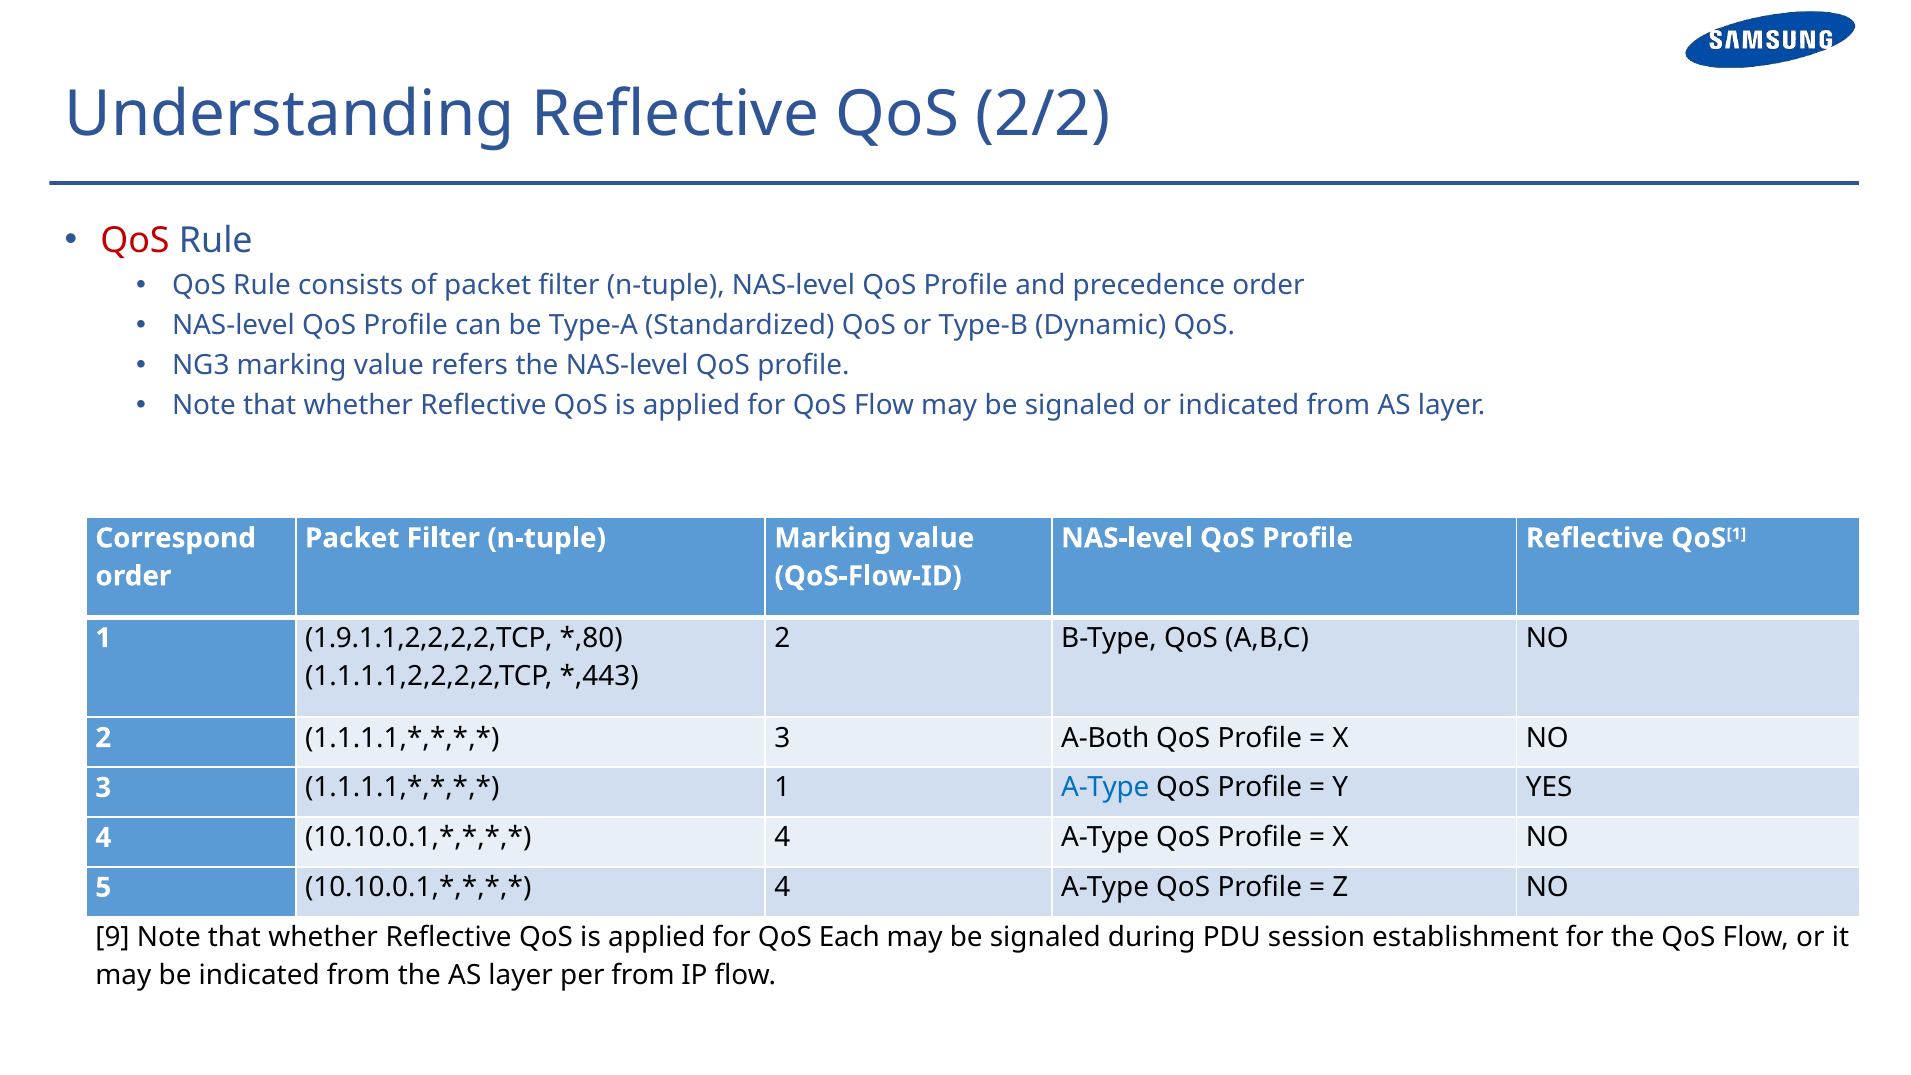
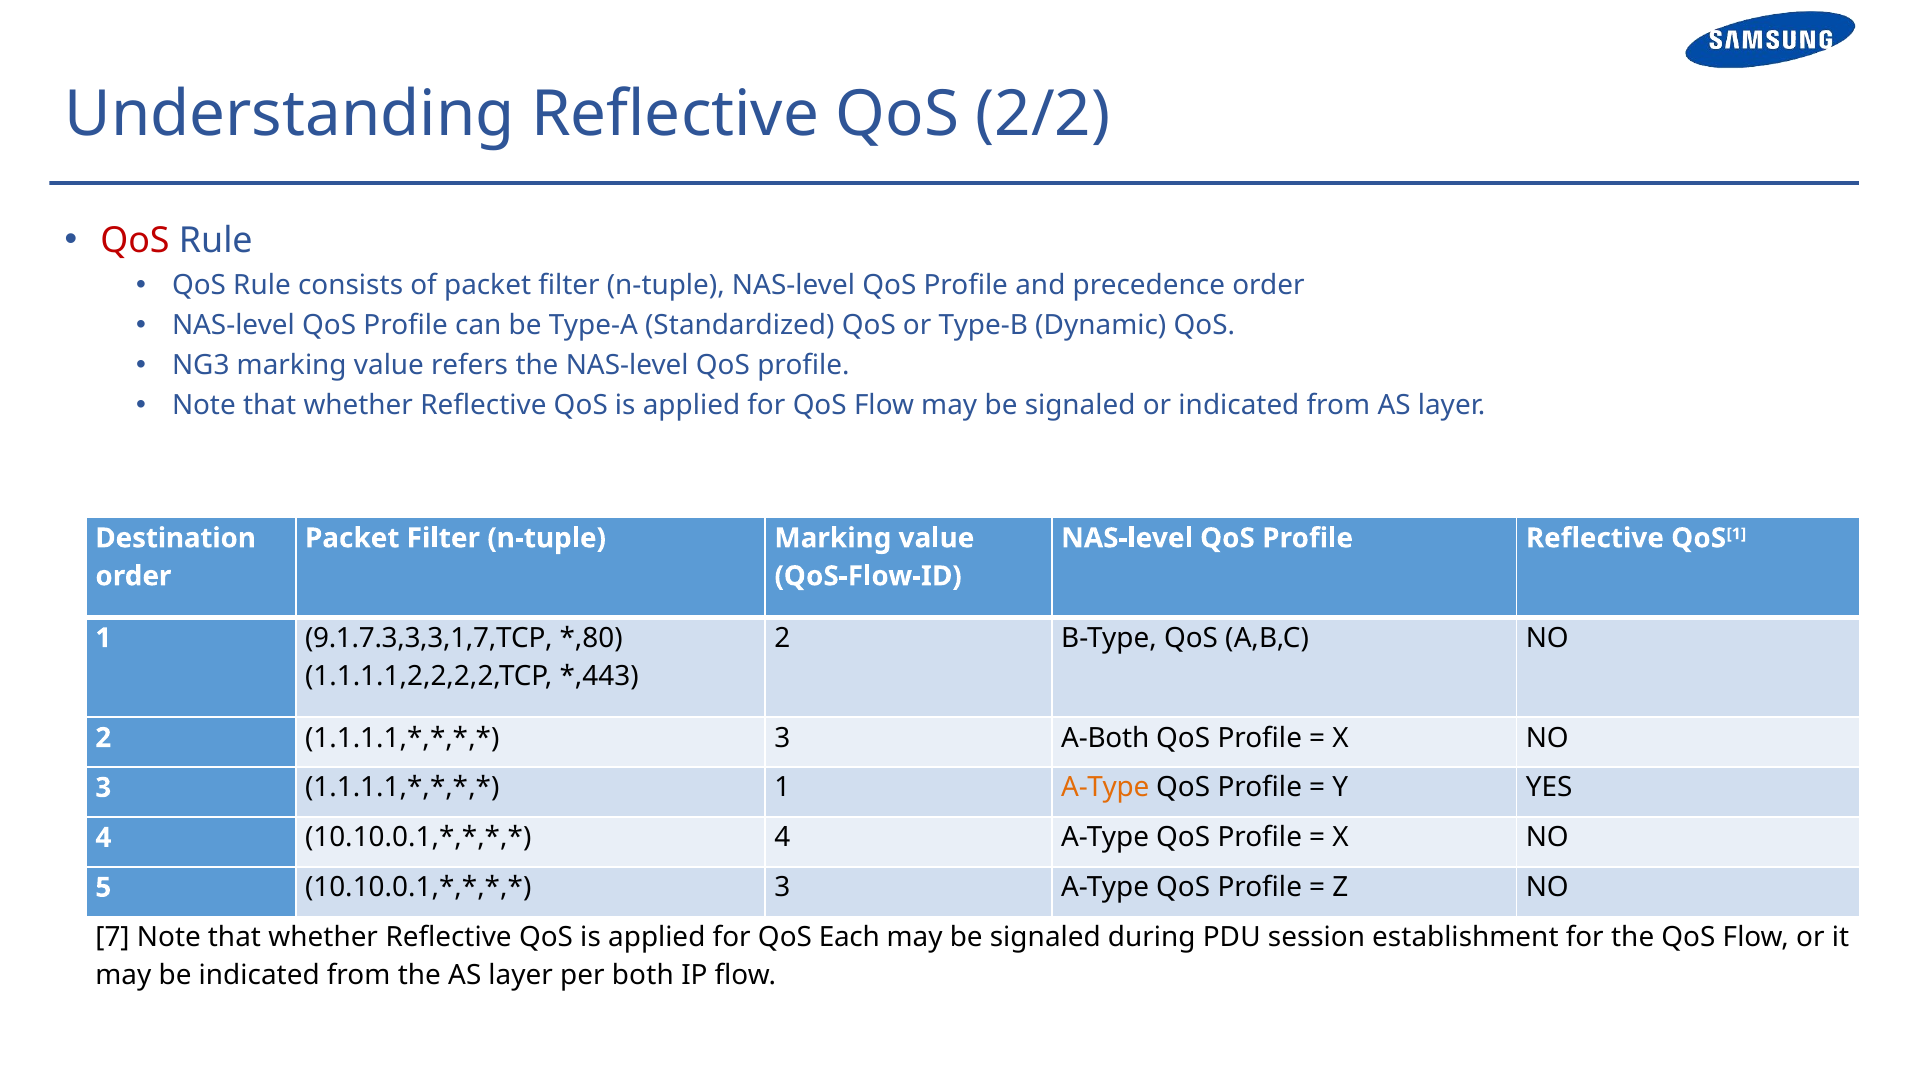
Correspond: Correspond -> Destination
1.9.1.1,2,2,2,2,TCP: 1.9.1.1,2,2,2,2,TCP -> 9.1.7.3,3,3,1,7,TCP
A-Type at (1105, 788) colour: blue -> orange
4 at (782, 887): 4 -> 3
9: 9 -> 7
per from: from -> both
